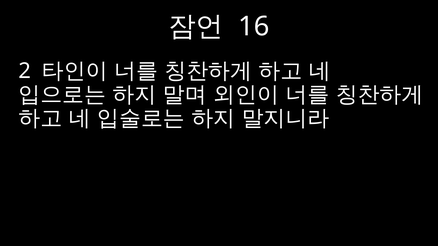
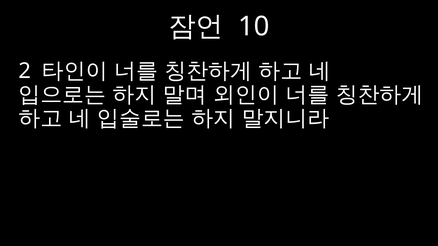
16: 16 -> 10
